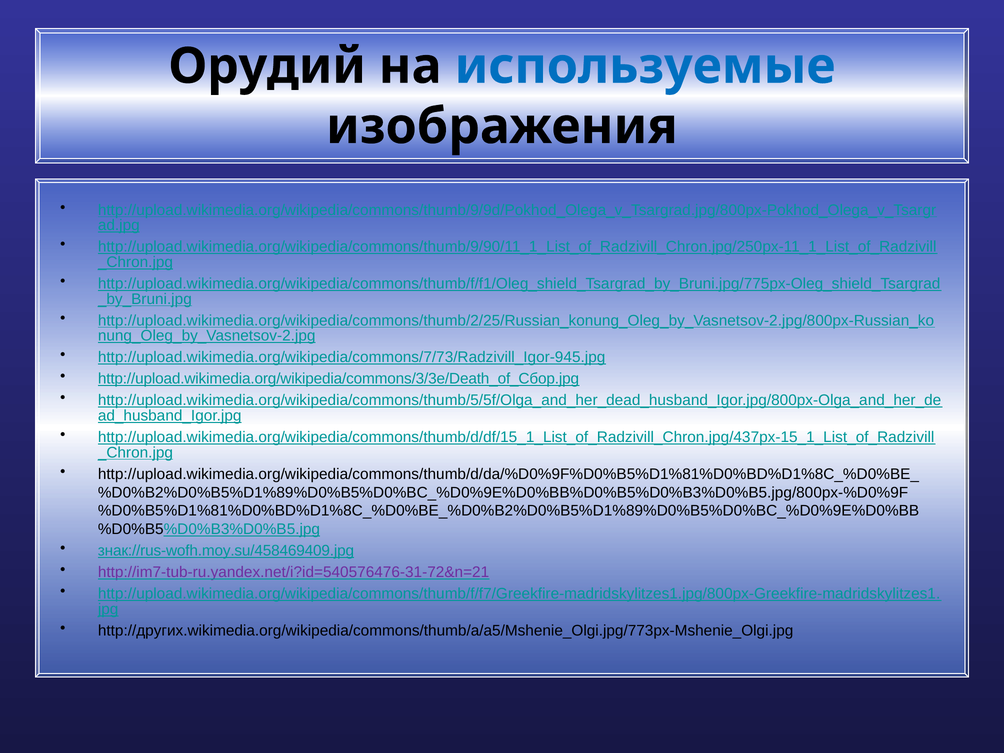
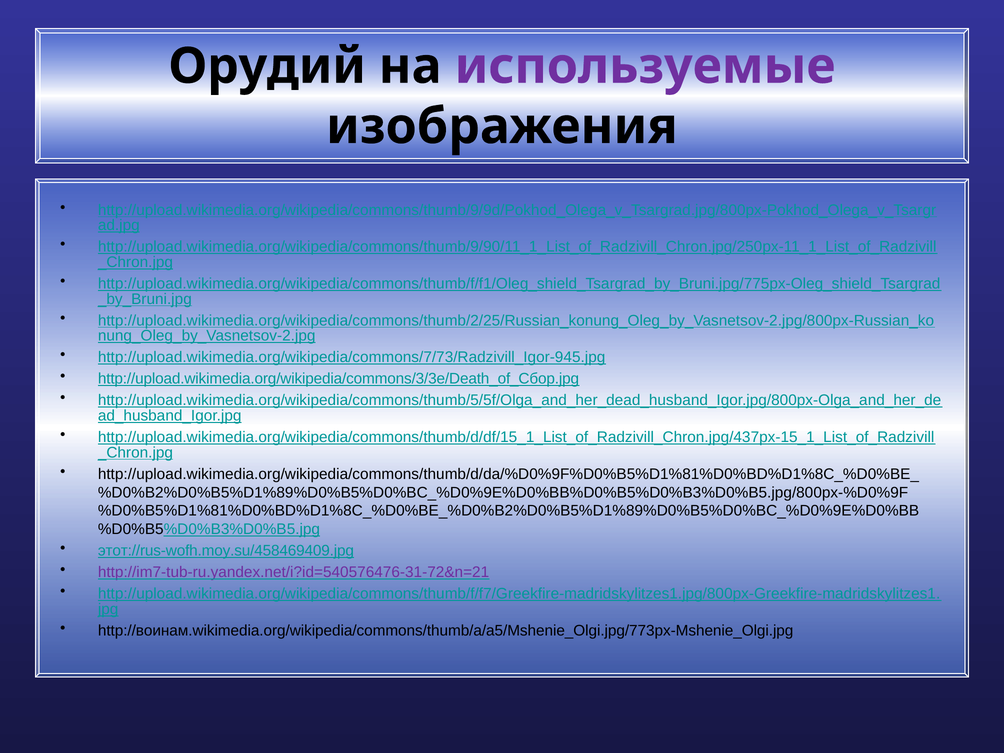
используемые colour: blue -> purple
знак://rus-wofh.moy.su/458469409.jpg: знак://rus-wofh.moy.su/458469409.jpg -> этот://rus-wofh.moy.su/458469409.jpg
http://других.wikimedia.org/wikipedia/commons/thumb/a/a5/Mshenie_Olgi.jpg/773px-Mshenie_Olgi.jpg: http://других.wikimedia.org/wikipedia/commons/thumb/a/a5/Mshenie_Olgi.jpg/773px-Mshenie_Olgi.jpg -> http://воинам.wikimedia.org/wikipedia/commons/thumb/a/a5/Mshenie_Olgi.jpg/773px-Mshenie_Olgi.jpg
